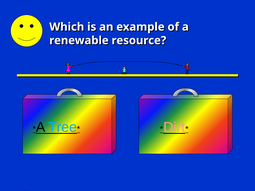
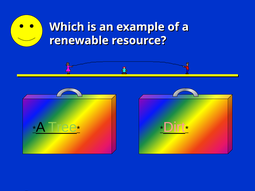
Tree colour: light blue -> light green
